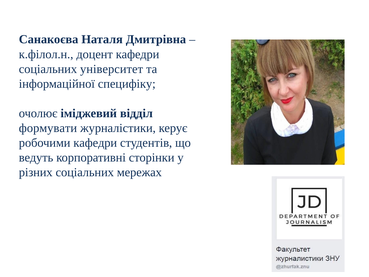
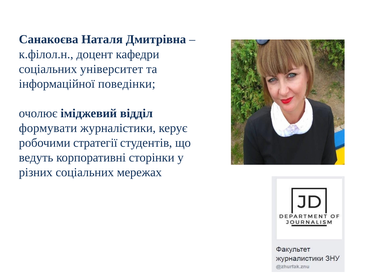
специфіку: специфіку -> поведінки
робочими кафедри: кафедри -> стратегії
